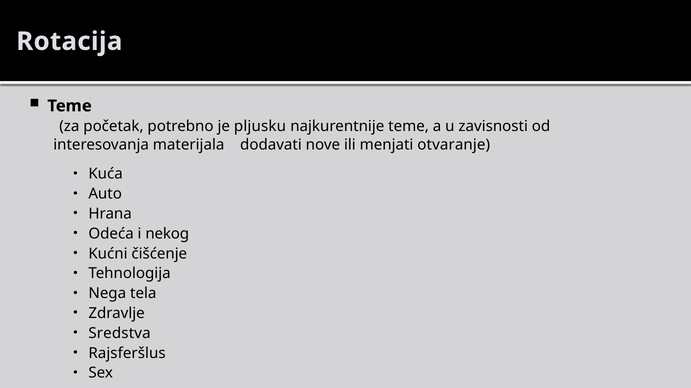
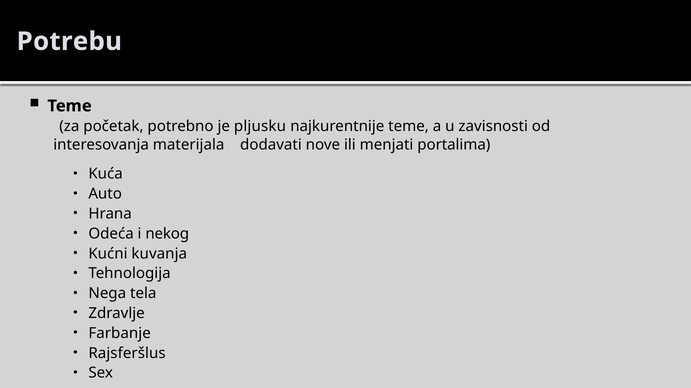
Rotacija: Rotacija -> Potrebu
otvaranje: otvaranje -> portalima
čišćenje: čišćenje -> kuvanja
Sredstva: Sredstva -> Farbanje
